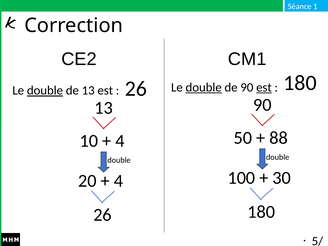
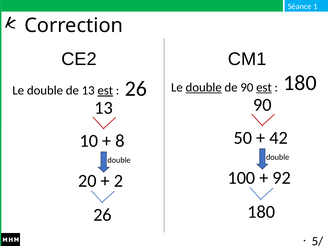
double at (45, 91) underline: present -> none
est at (105, 91) underline: none -> present
88: 88 -> 42
4 at (120, 141): 4 -> 8
30: 30 -> 92
4 at (118, 181): 4 -> 2
